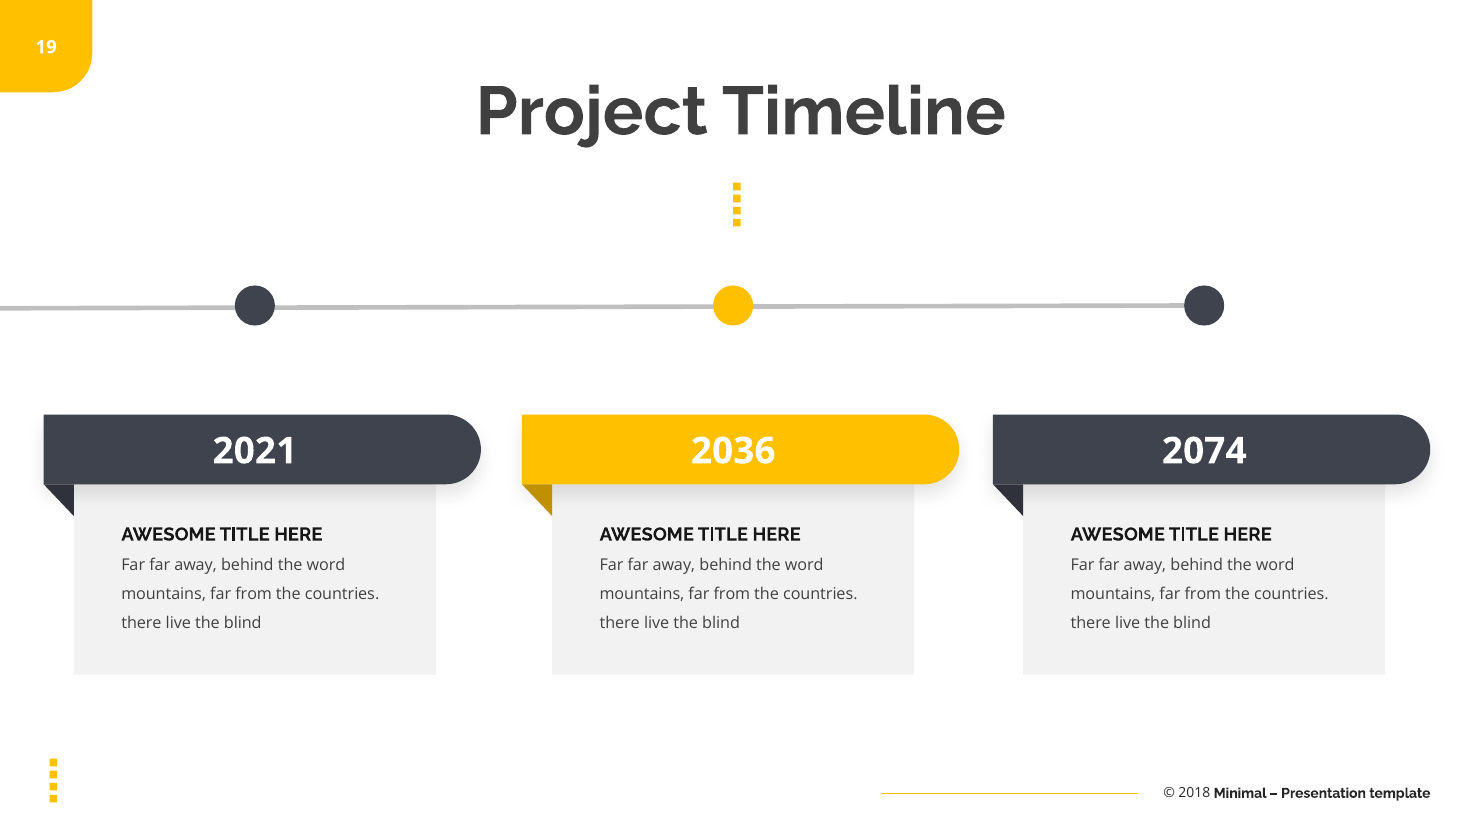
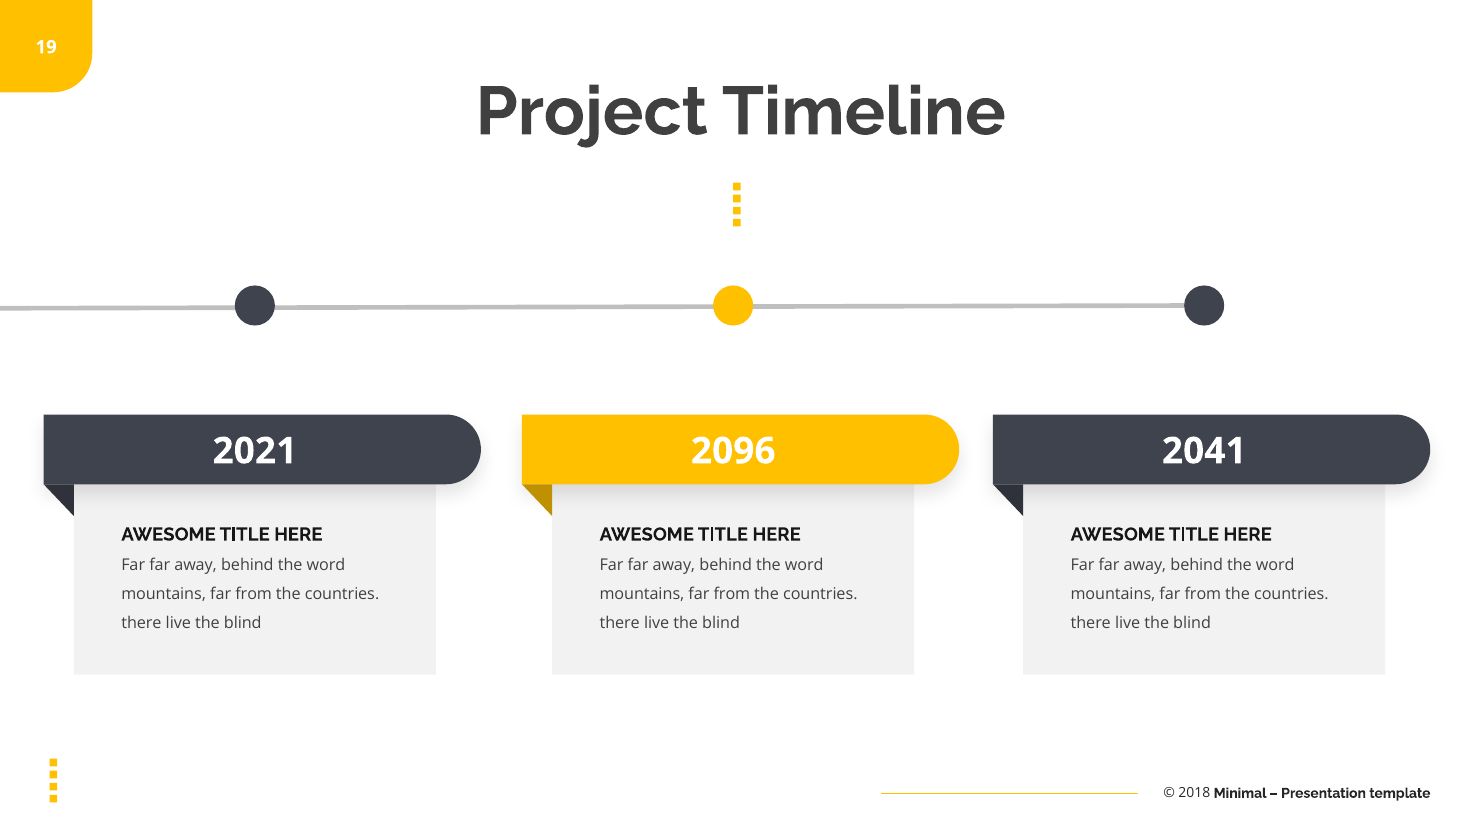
2036: 2036 -> 2096
2074: 2074 -> 2041
